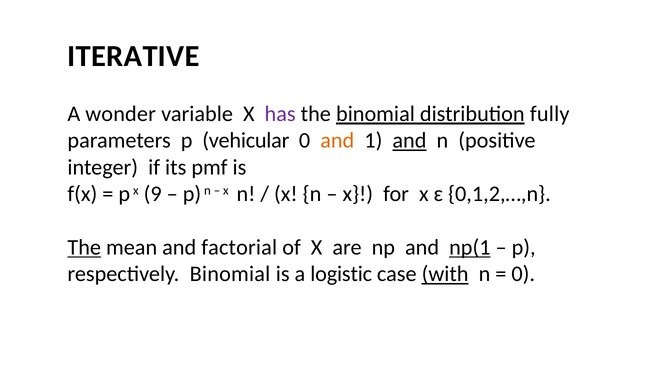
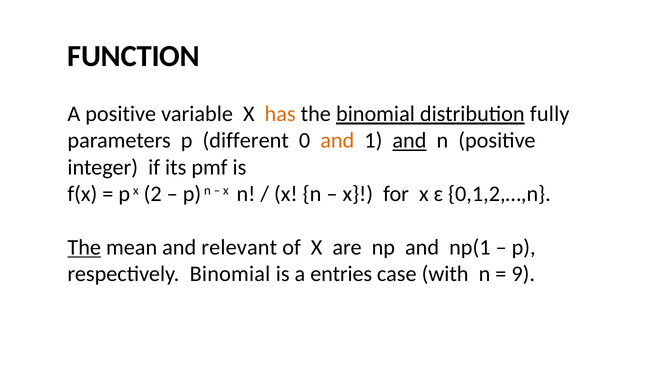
ITERATIVE: ITERATIVE -> FUNCTION
A wonder: wonder -> positive
has colour: purple -> orange
vehicular: vehicular -> different
9: 9 -> 2
factorial: factorial -> relevant
np(1 underline: present -> none
logistic: logistic -> entries
with underline: present -> none
0 at (523, 274): 0 -> 9
